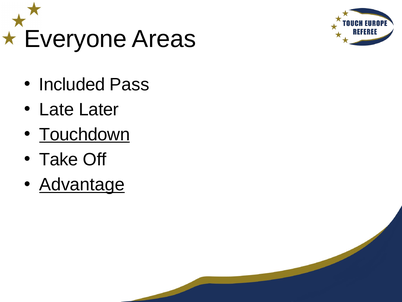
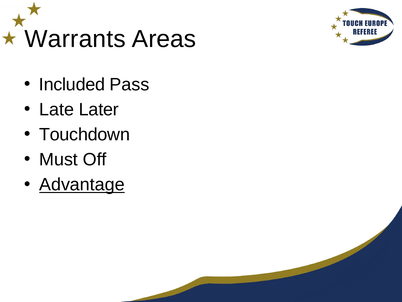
Everyone: Everyone -> Warrants
Touchdown underline: present -> none
Take: Take -> Must
